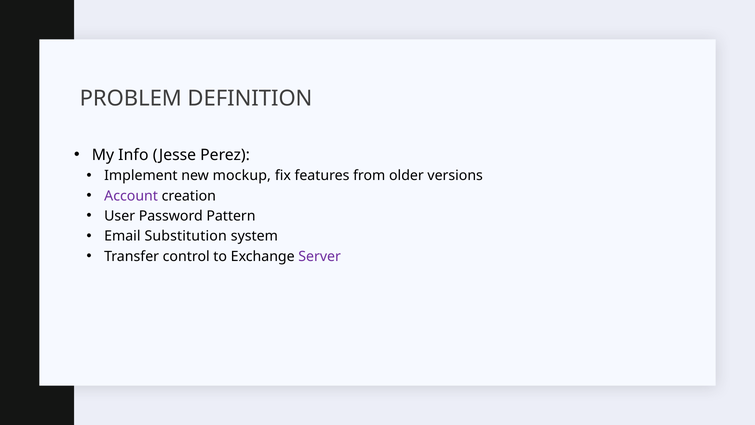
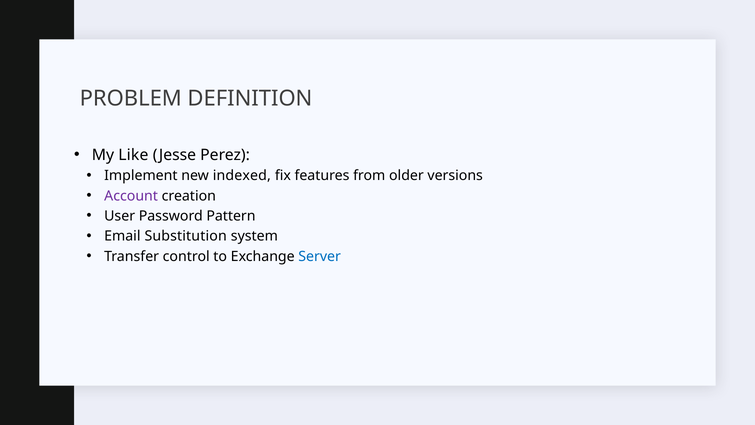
Info: Info -> Like
mockup: mockup -> indexed
Server colour: purple -> blue
